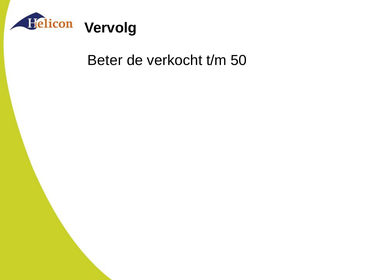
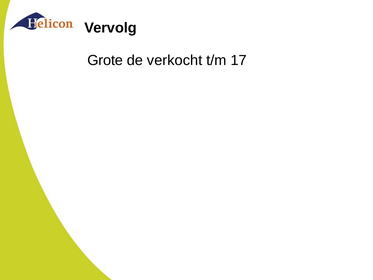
Beter: Beter -> Grote
50: 50 -> 17
